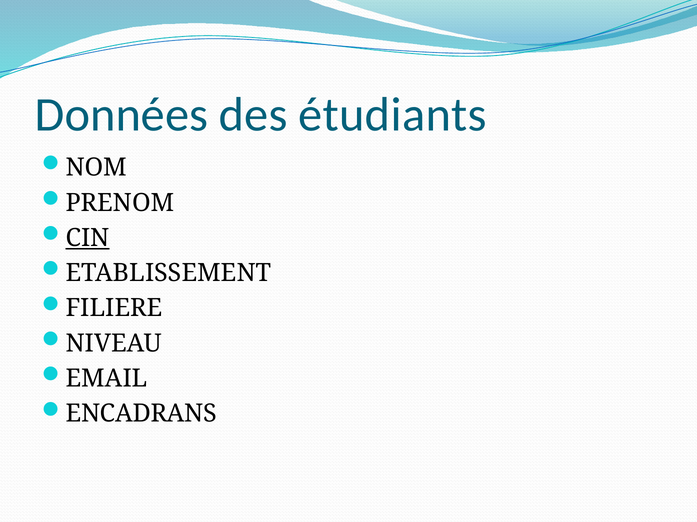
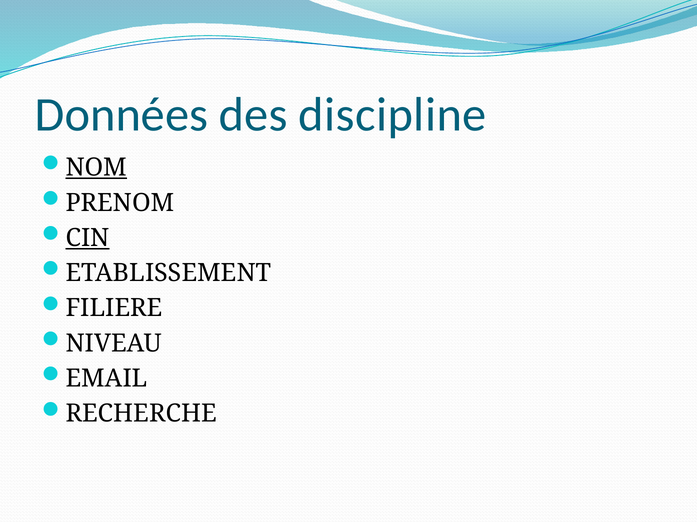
étudiants: étudiants -> discipline
NOM underline: none -> present
ENCADRANS: ENCADRANS -> RECHERCHE
